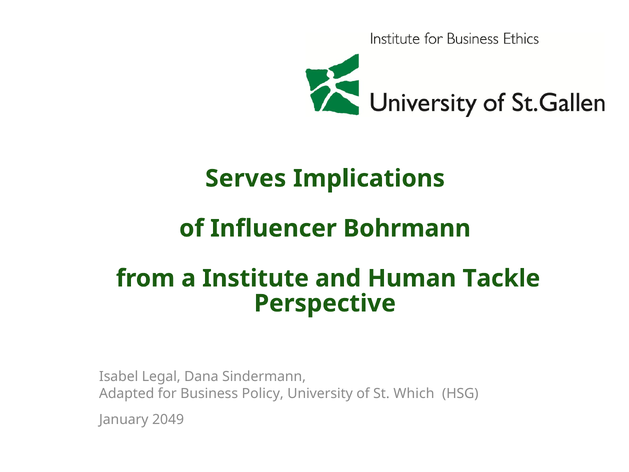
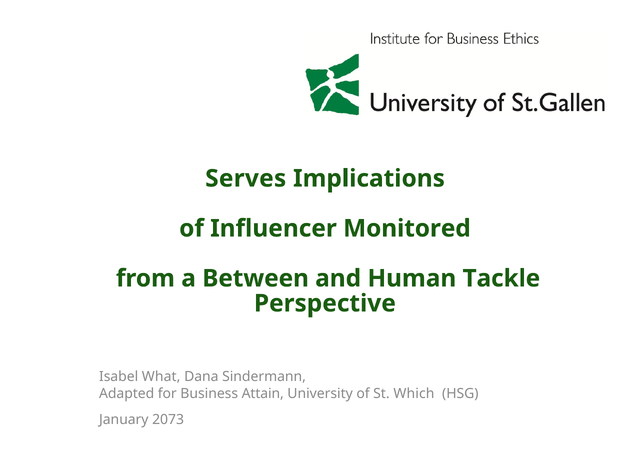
Bohrmann: Bohrmann -> Monitored
Institute: Institute -> Between
Legal: Legal -> What
Policy: Policy -> Attain
2049: 2049 -> 2073
